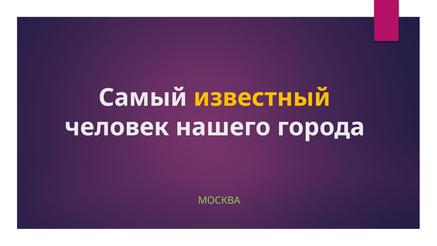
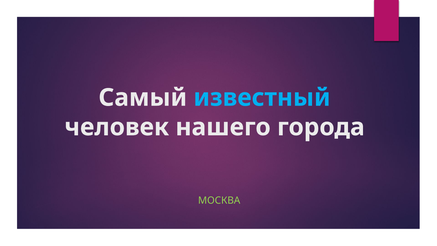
известный colour: yellow -> light blue
